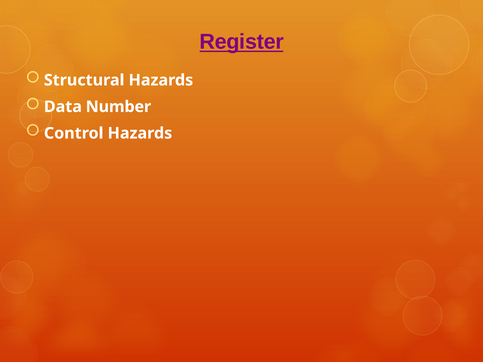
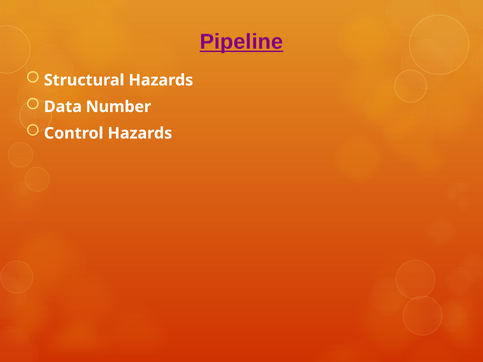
Register: Register -> Pipeline
